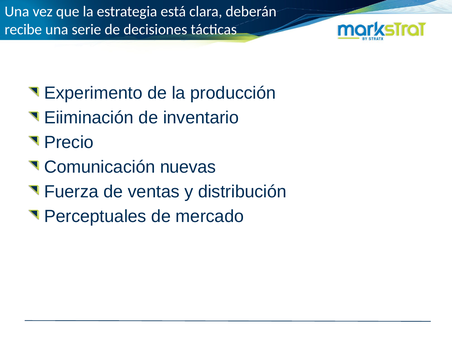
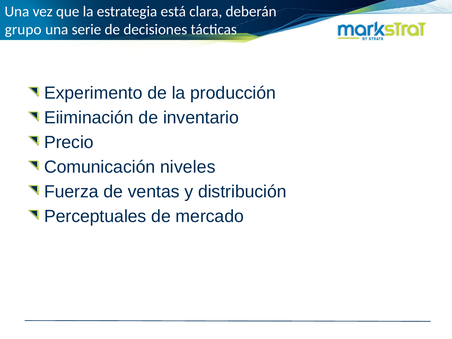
recibe: recibe -> grupo
nuevas: nuevas -> niveles
